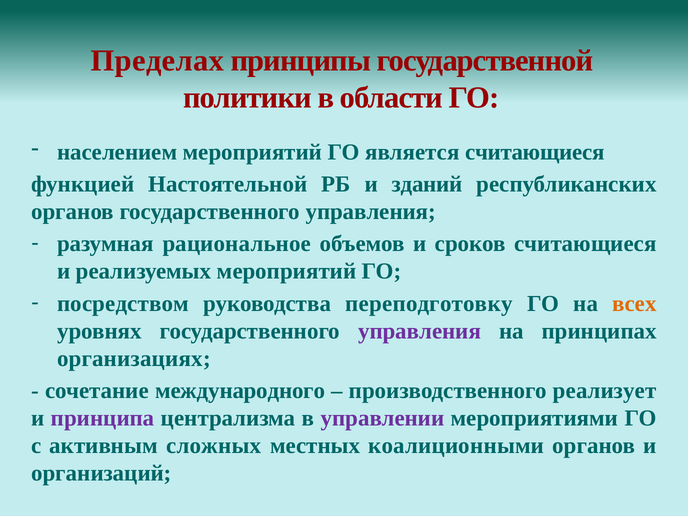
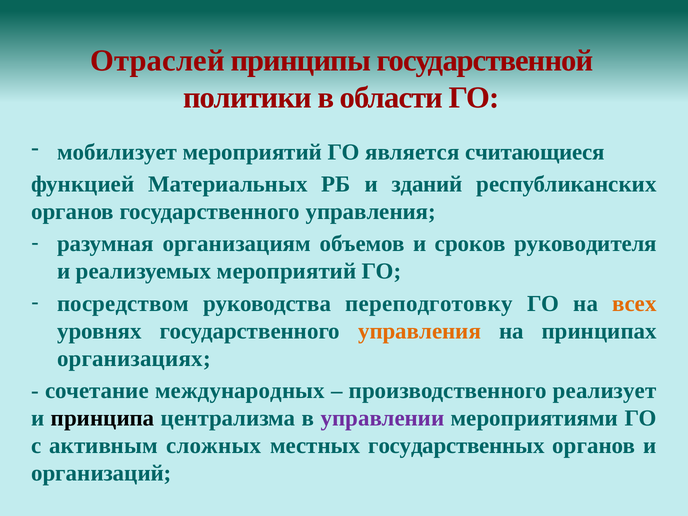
Пределах: Пределах -> Отраслей
населением: населением -> мобилизует
Настоятельной: Настоятельной -> Материальных
рациональное: рациональное -> организациям
сроков считающиеся: считающиеся -> руководителя
управления at (420, 331) colour: purple -> orange
международного: международного -> международных
принципа colour: purple -> black
коалиционными: коалиционными -> государственных
